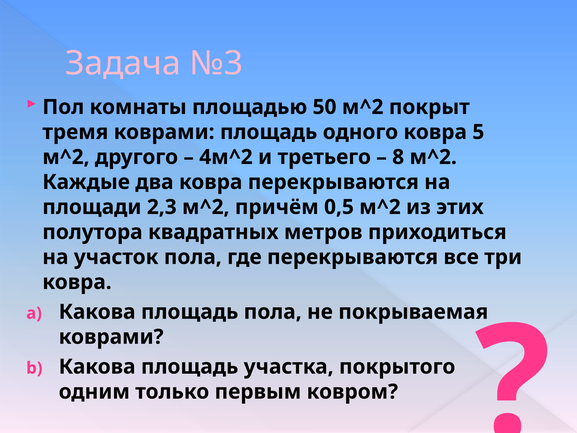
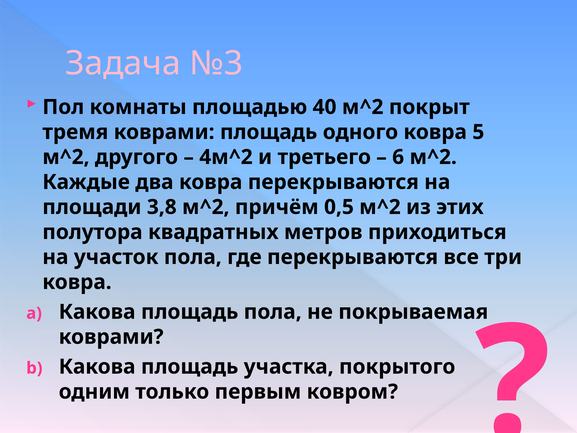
50: 50 -> 40
8: 8 -> 6
2,3: 2,3 -> 3,8
